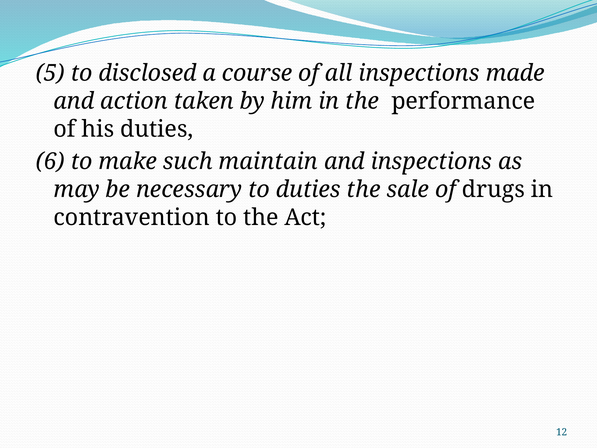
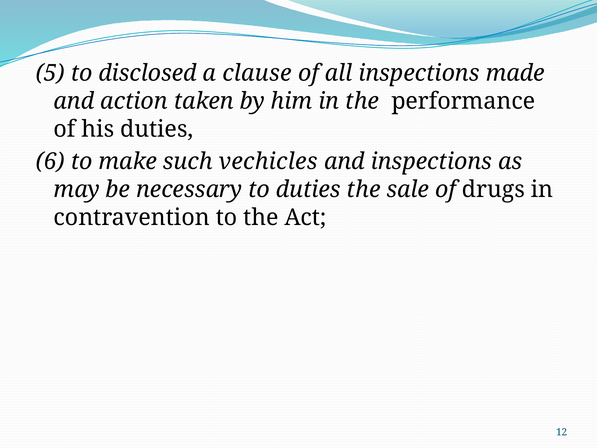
course: course -> clause
maintain: maintain -> vechicles
